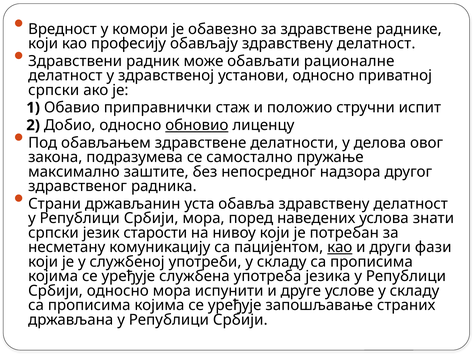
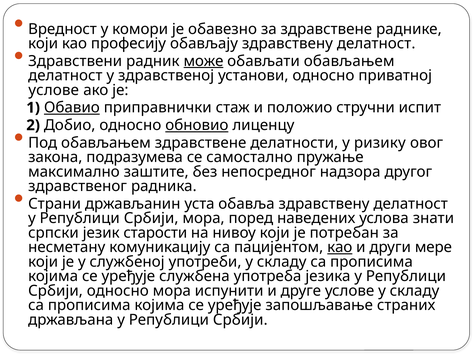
може underline: none -> present
обављати рационалне: рационалне -> обављањем
српски at (54, 90): српски -> услове
Обавио underline: none -> present
делова: делова -> ризику
фази: фази -> мере
